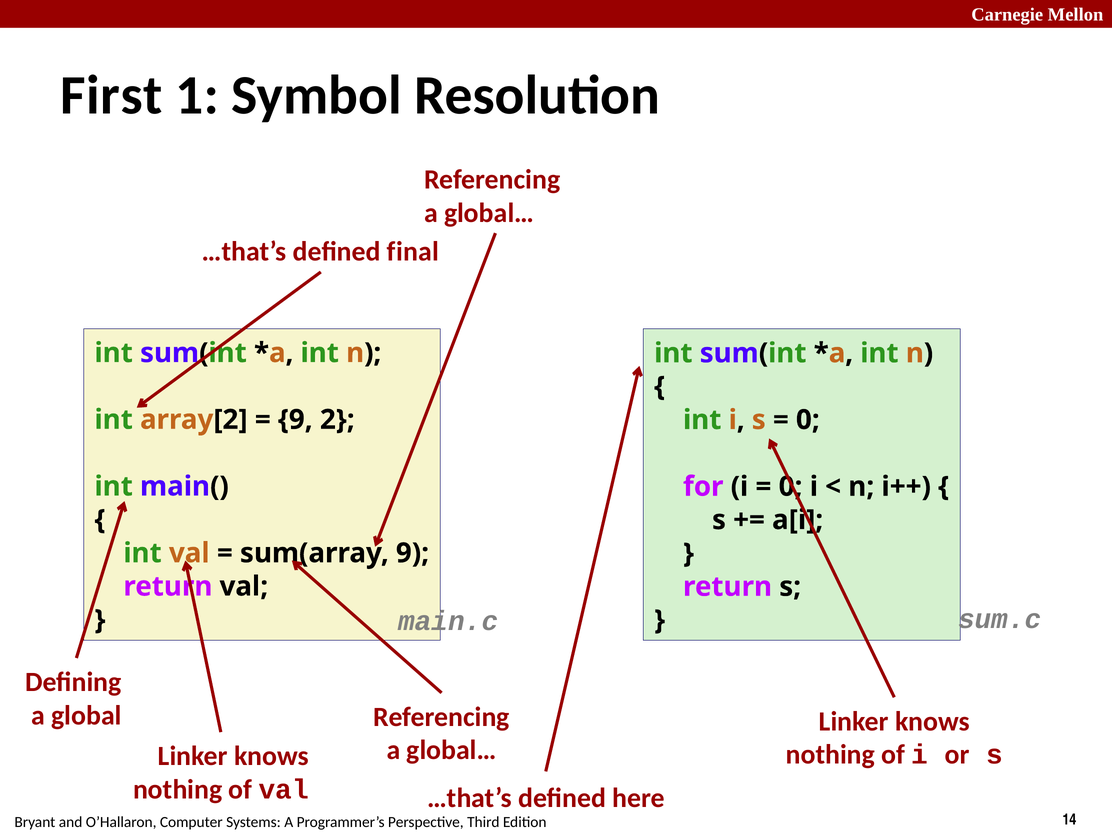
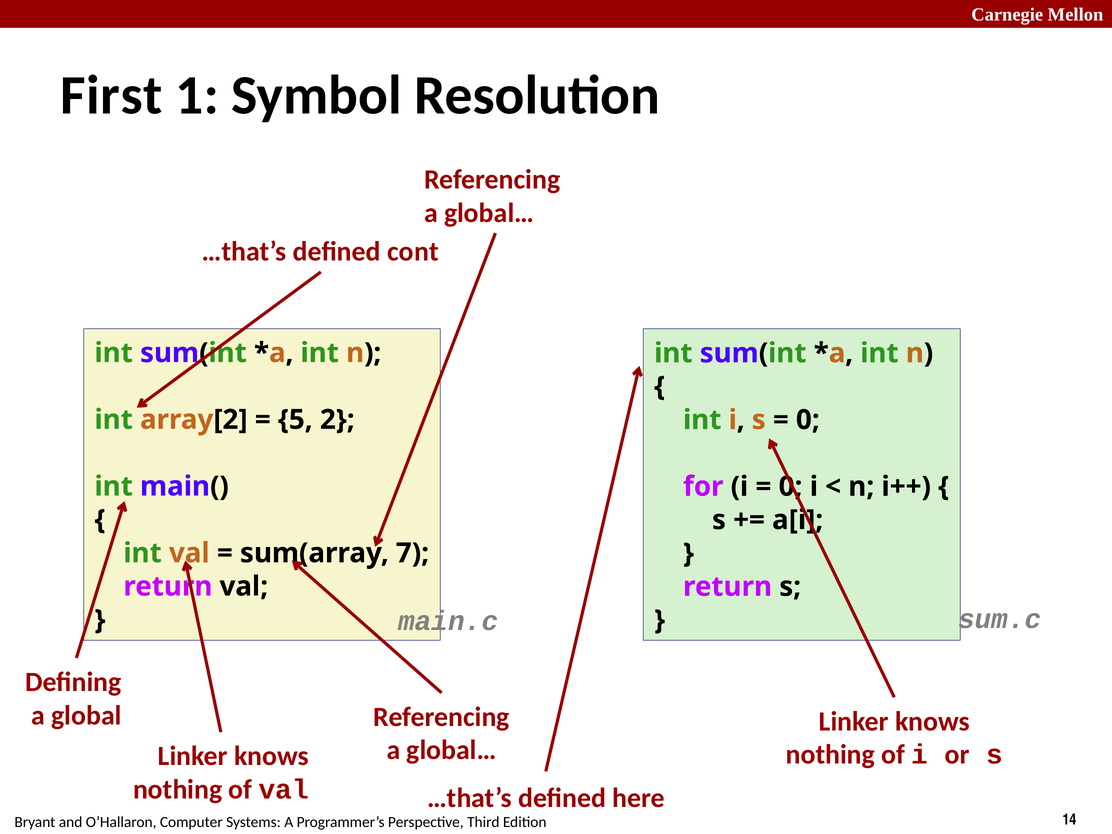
final: final -> cont
9 at (295, 420): 9 -> 5
sum(array 9: 9 -> 7
